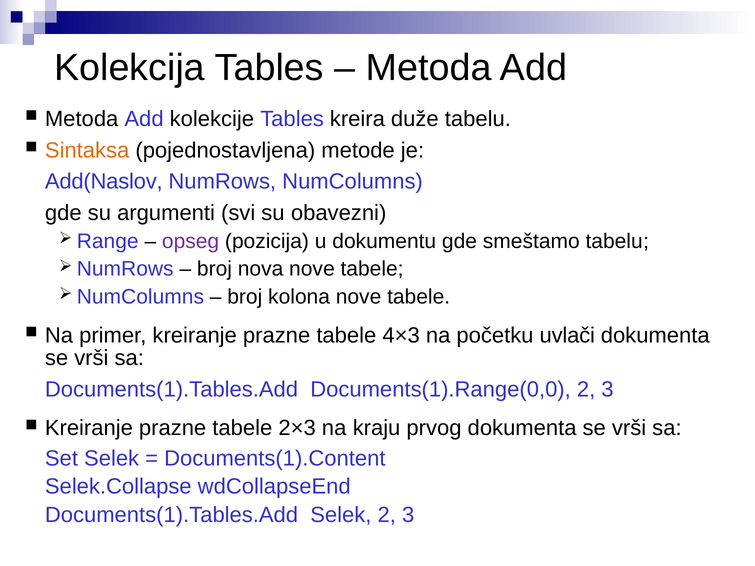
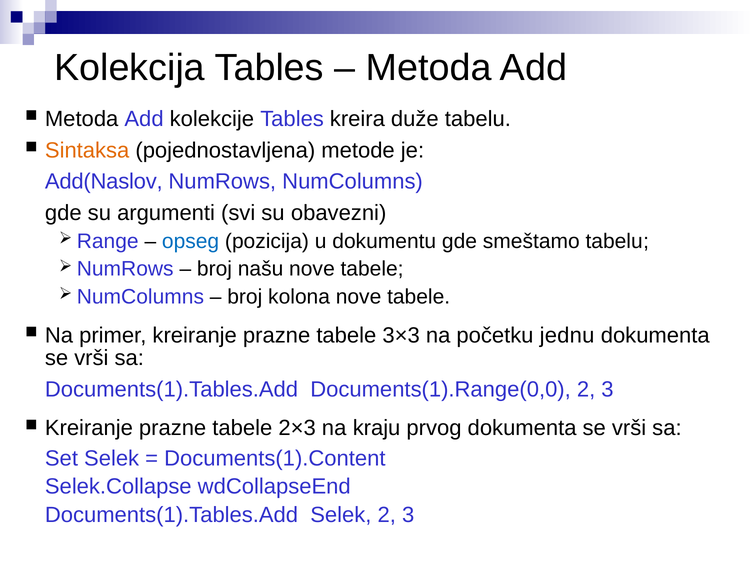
opseg colour: purple -> blue
nova: nova -> našu
4×3: 4×3 -> 3×3
uvlači: uvlači -> jednu
